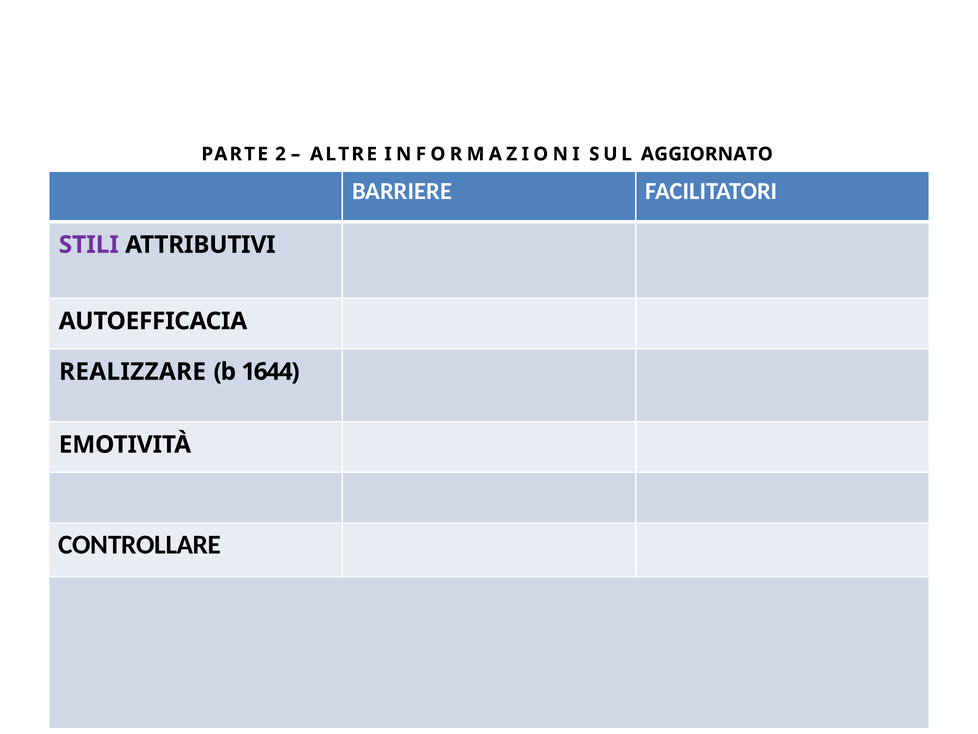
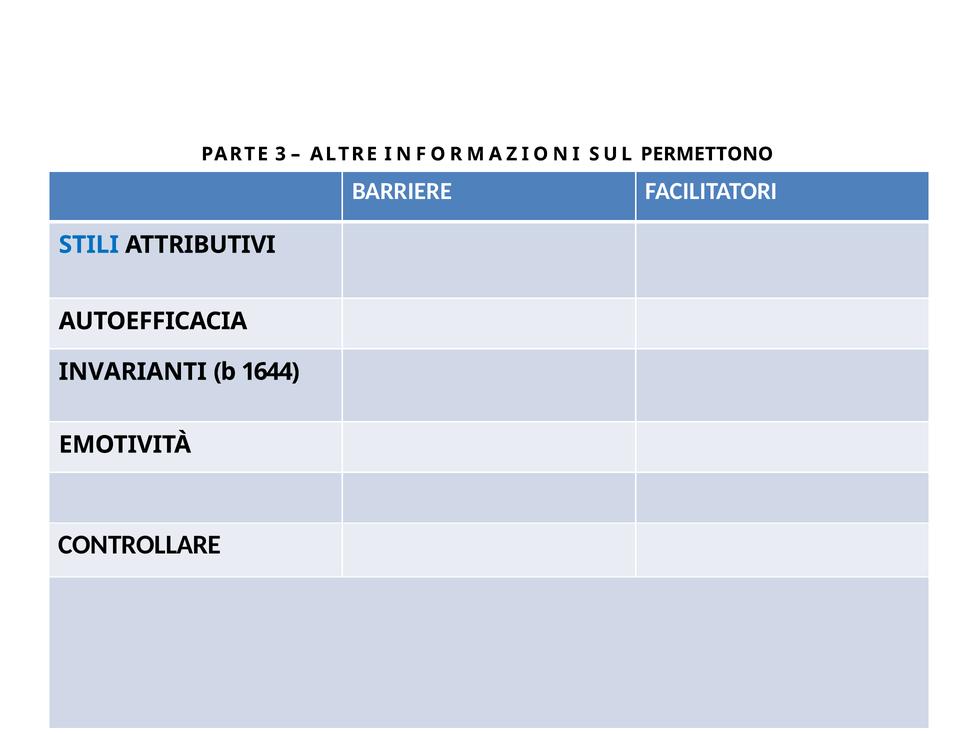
2: 2 -> 3
AGGIORNATO: AGGIORNATO -> PERMETTONO
STILI at (89, 245) colour: purple -> blue
REALIZZARE: REALIZZARE -> INVARIANTI
